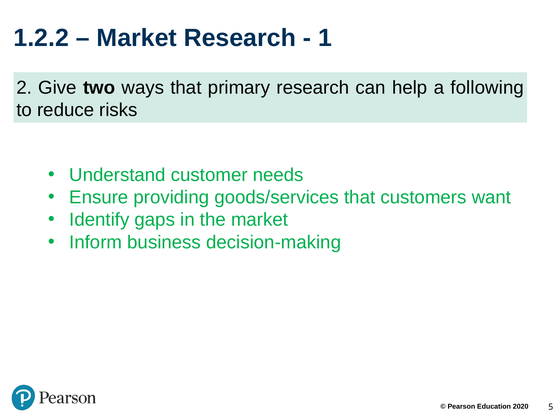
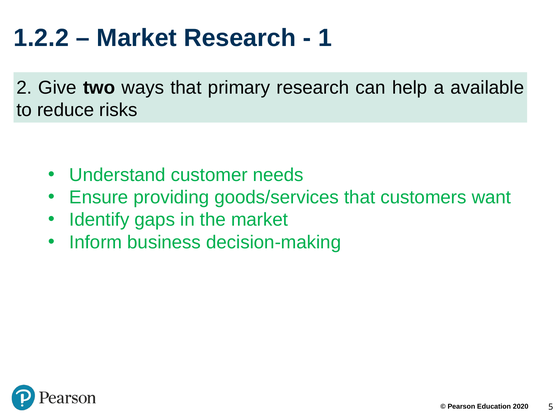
following: following -> available
